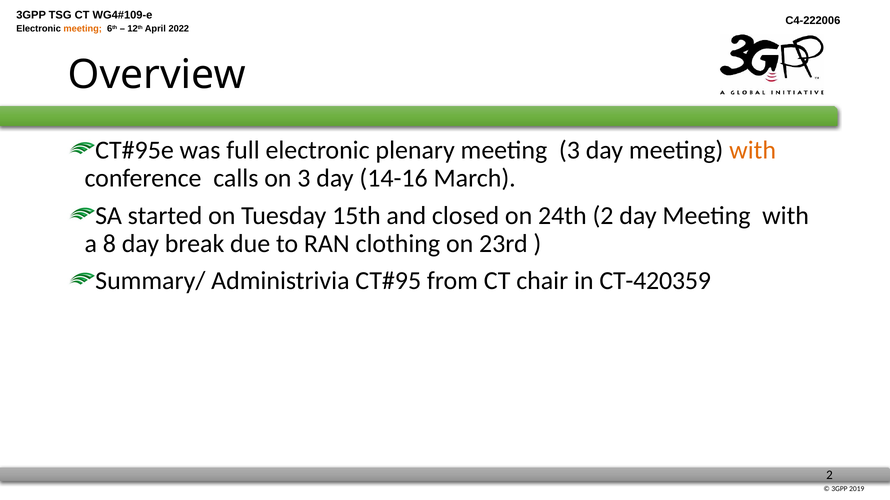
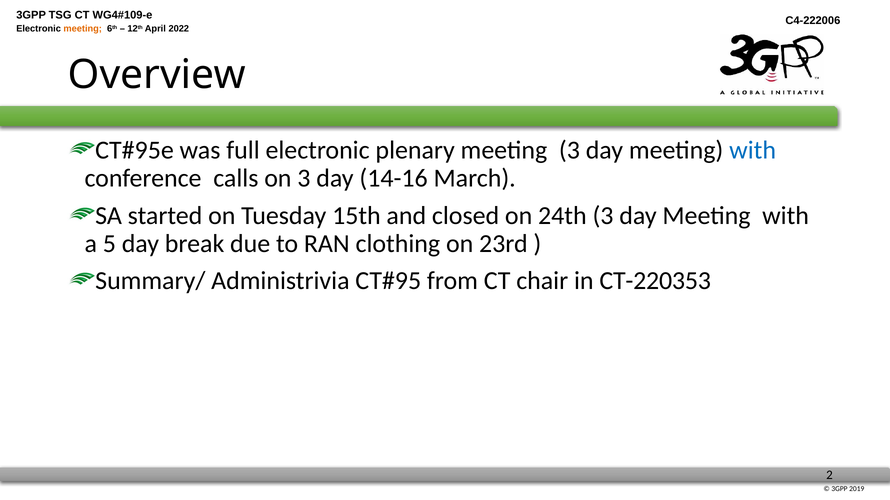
with at (753, 150) colour: orange -> blue
24th 2: 2 -> 3
8: 8 -> 5
CT-420359: CT-420359 -> CT-220353
